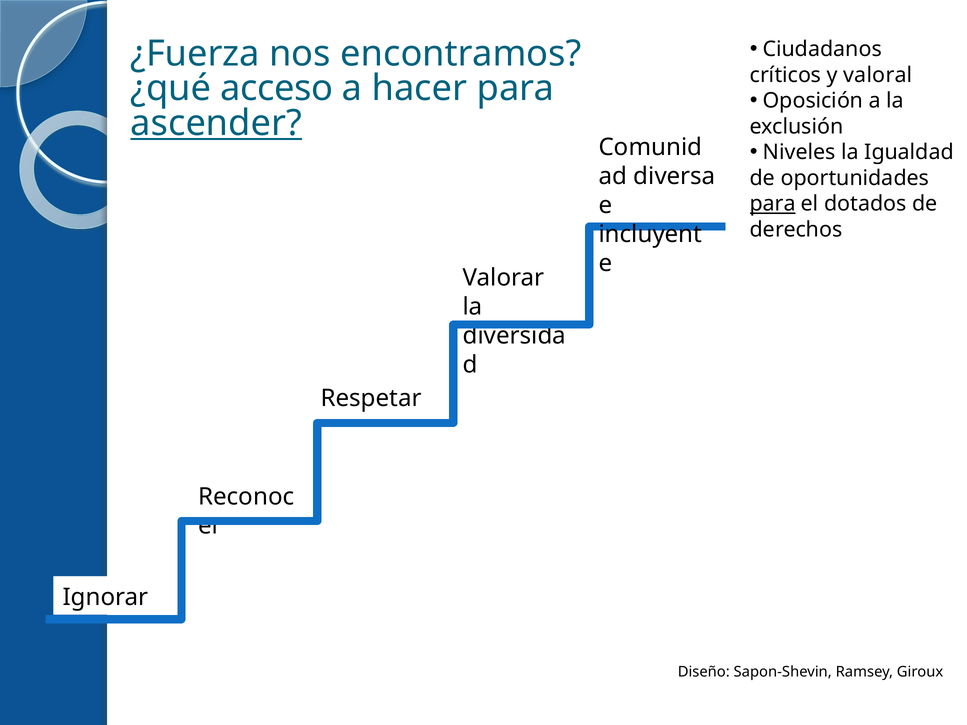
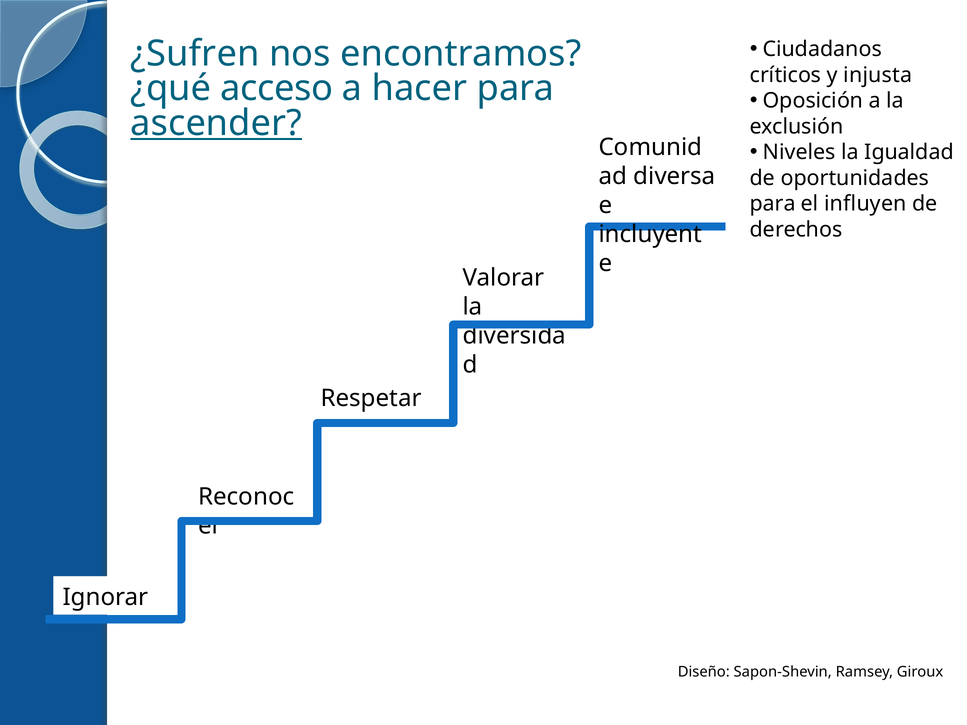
¿Fuerza: ¿Fuerza -> ¿Sufren
valoral: valoral -> injusta
para at (773, 204) underline: present -> none
dotados: dotados -> influyen
